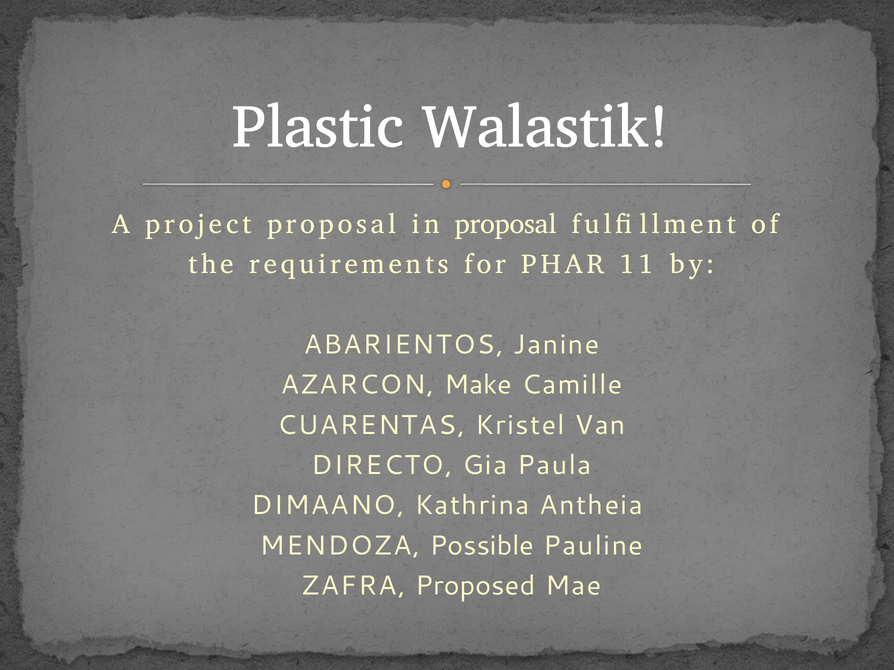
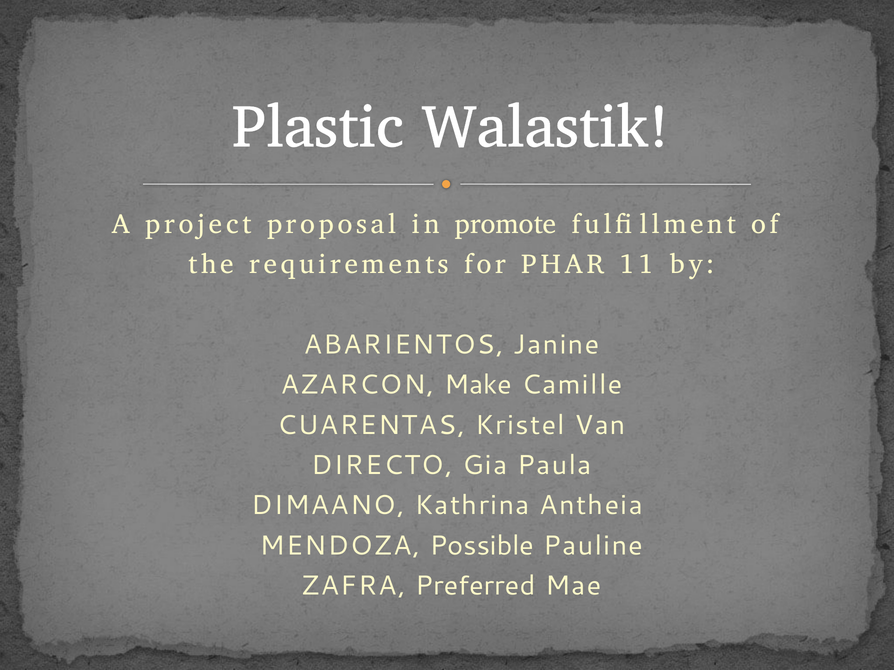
in proposal: proposal -> promote
Proposed: Proposed -> Preferred
